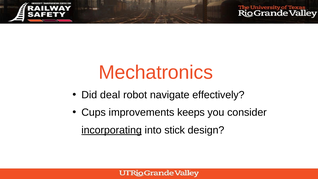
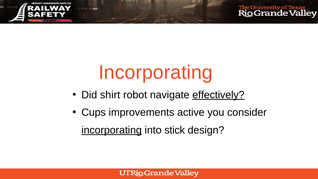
Mechatronics at (156, 72): Mechatronics -> Incorporating
deal: deal -> shirt
effectively underline: none -> present
keeps: keeps -> active
